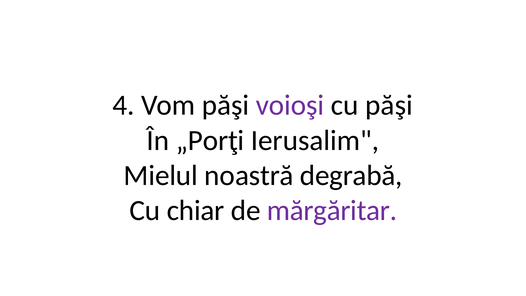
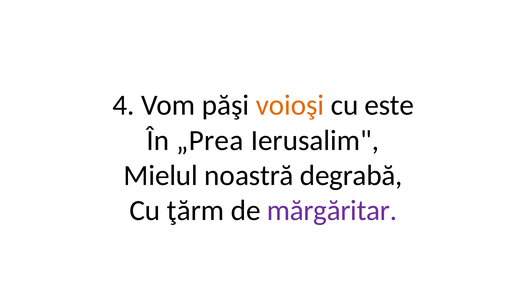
voioşi colour: purple -> orange
cu păşi: păşi -> este
„Porţi: „Porţi -> „Prea
chiar: chiar -> ţărm
